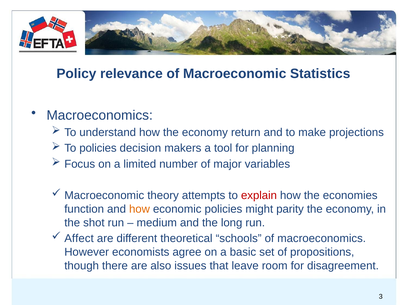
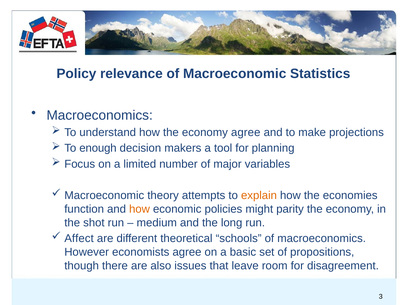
economy return: return -> agree
To policies: policies -> enough
explain colour: red -> orange
